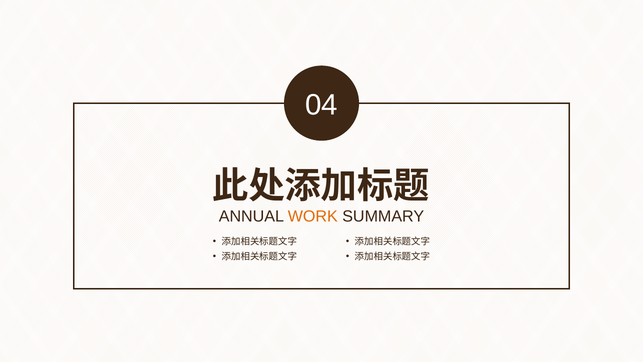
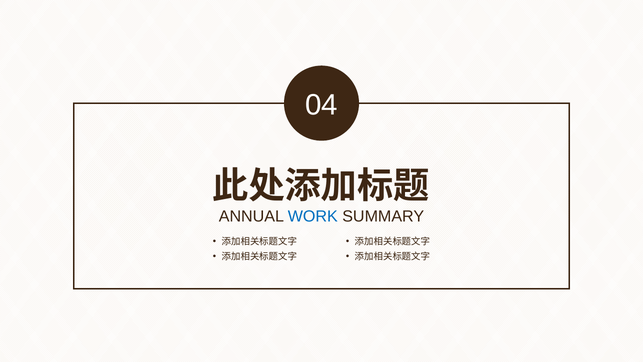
WORK colour: orange -> blue
